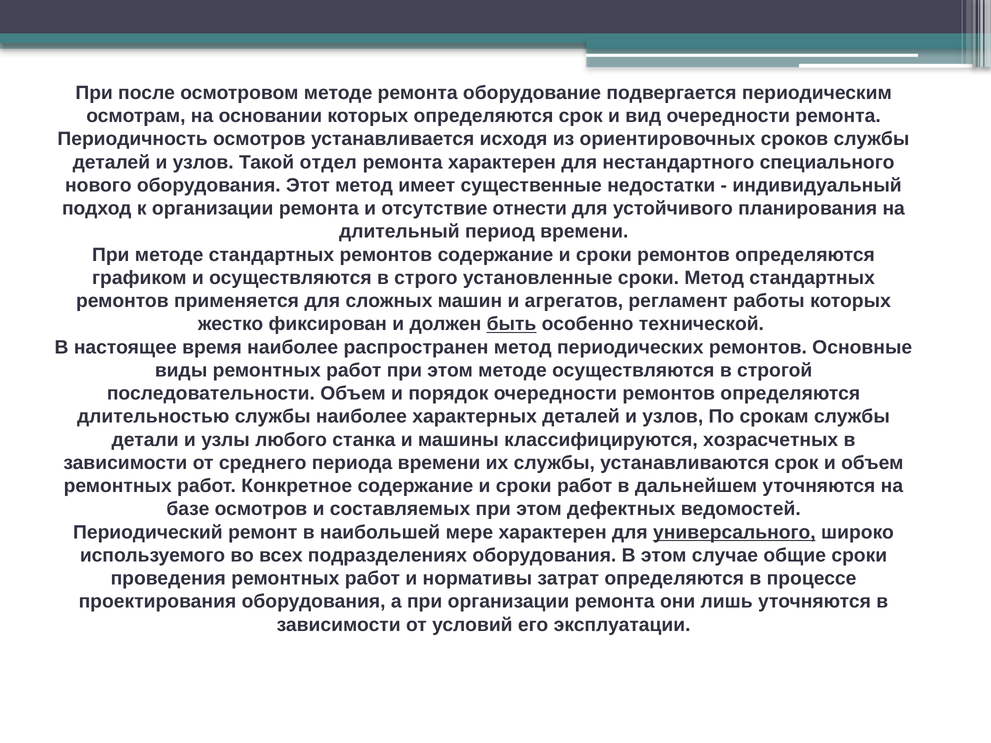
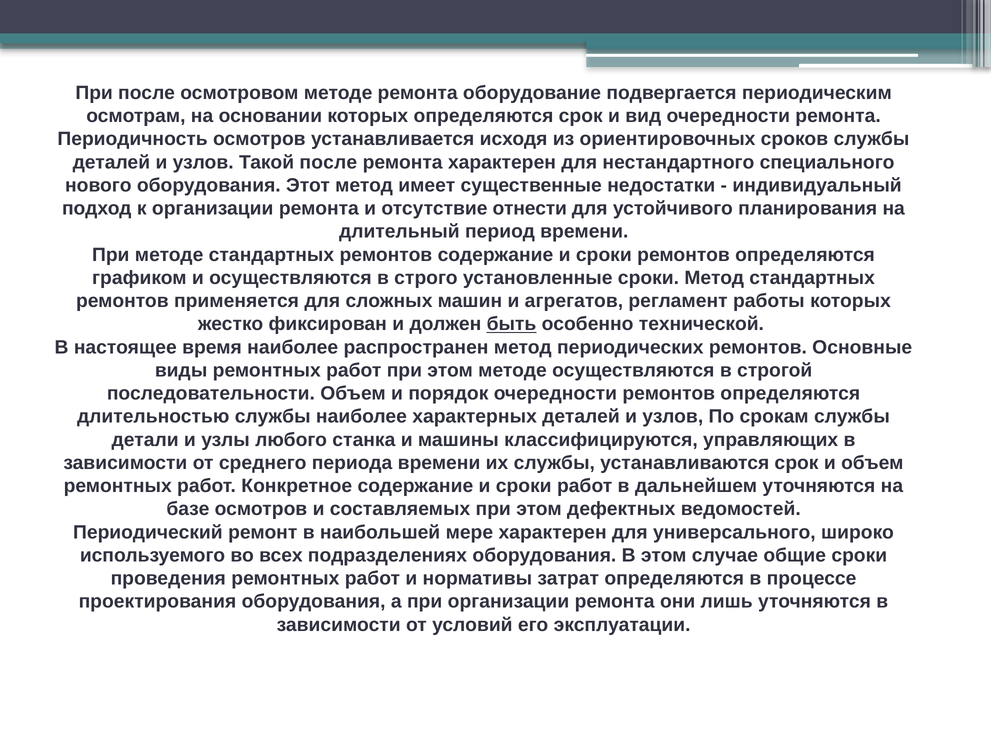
Такой отдел: отдел -> после
хозрасчетных: хозрасчетных -> управляющих
универсального underline: present -> none
